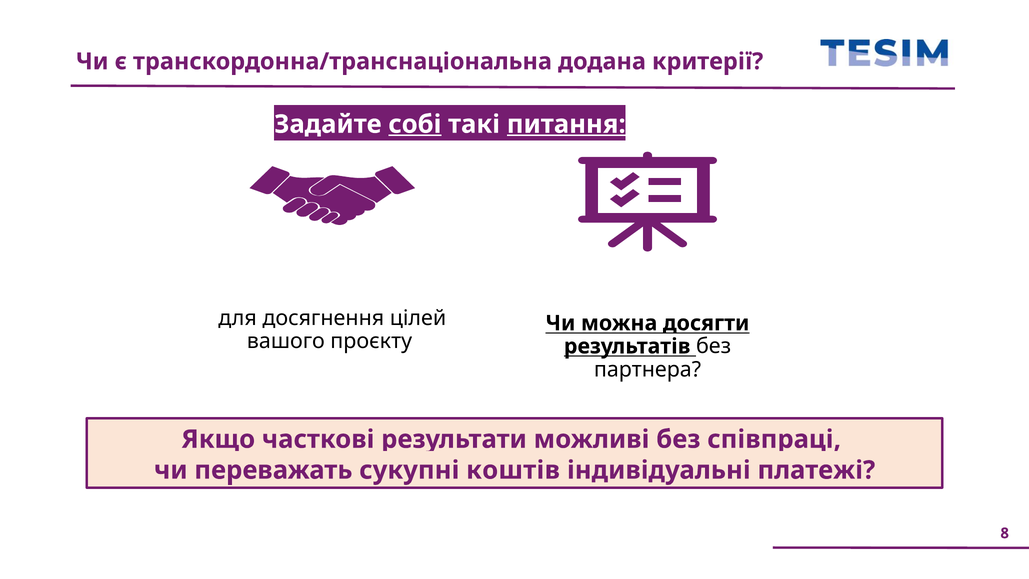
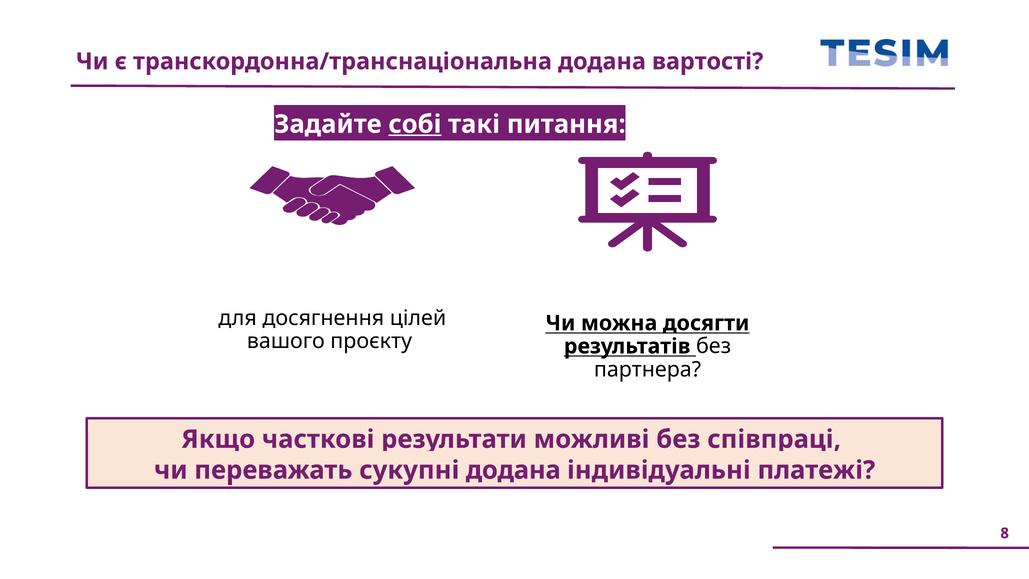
критерії: критерії -> вартості
питання underline: present -> none
сукупні коштів: коштів -> додана
